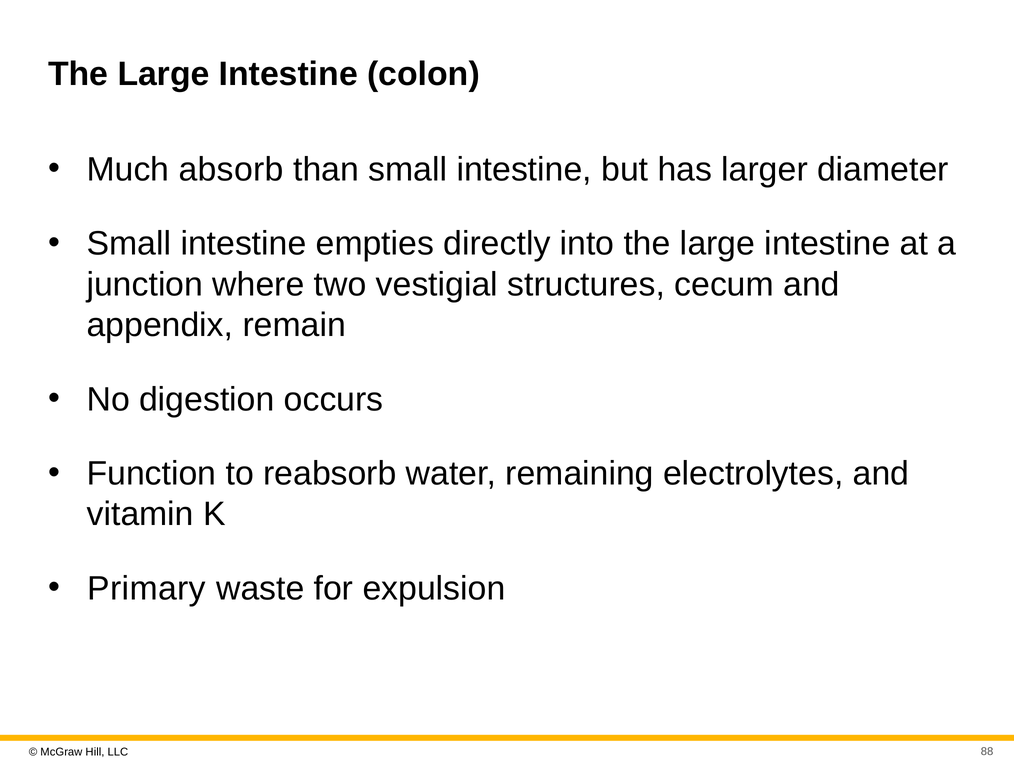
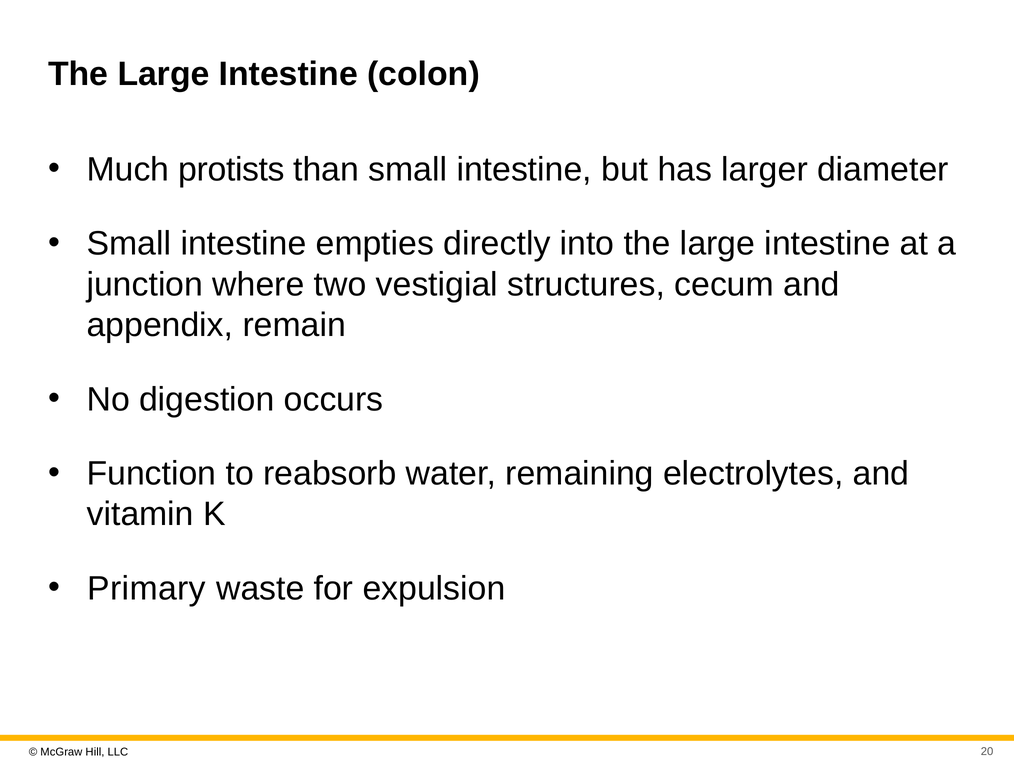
absorb: absorb -> protists
88: 88 -> 20
